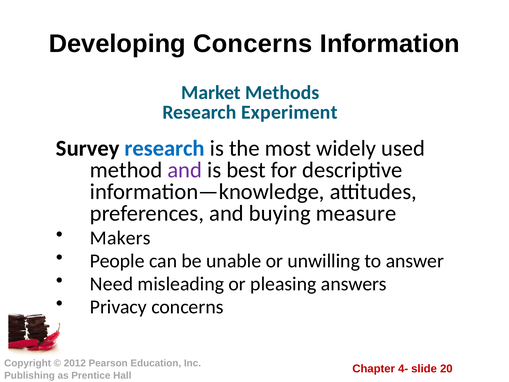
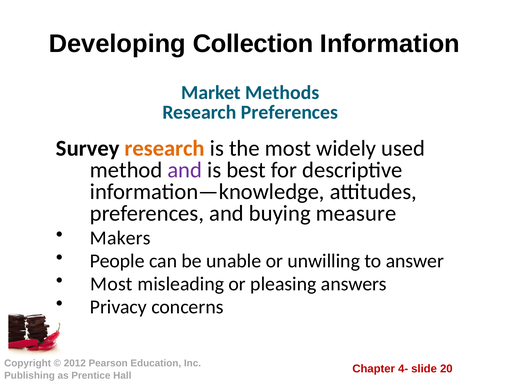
Developing Concerns: Concerns -> Collection
Research Experiment: Experiment -> Preferences
research at (165, 148) colour: blue -> orange
Need at (112, 284): Need -> Most
